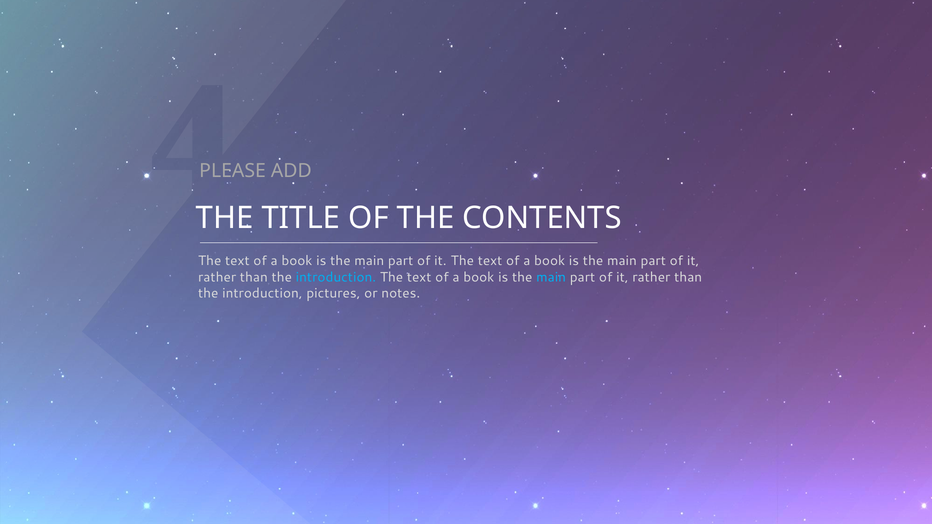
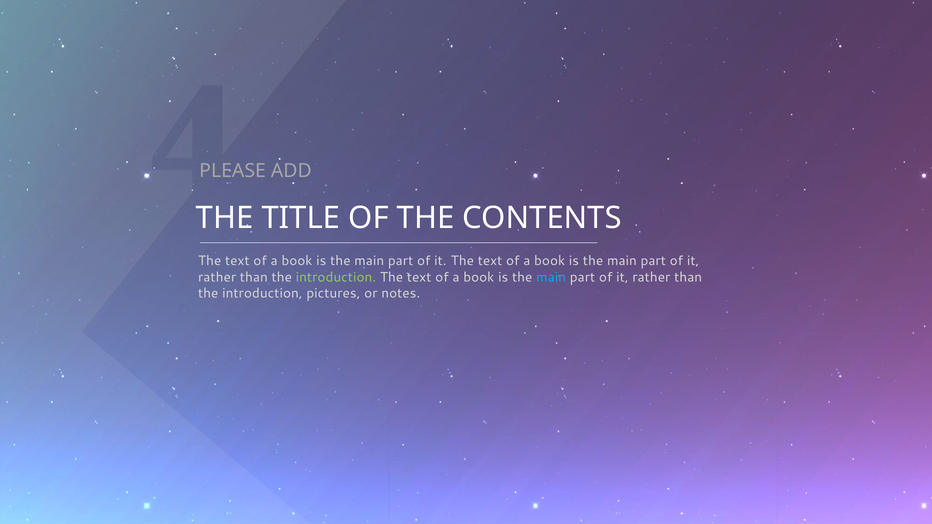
introduction at (336, 277) colour: light blue -> light green
